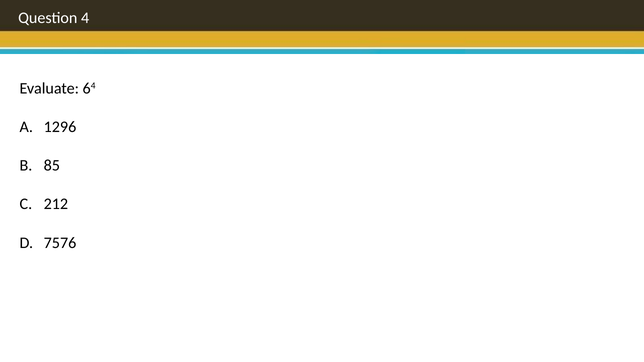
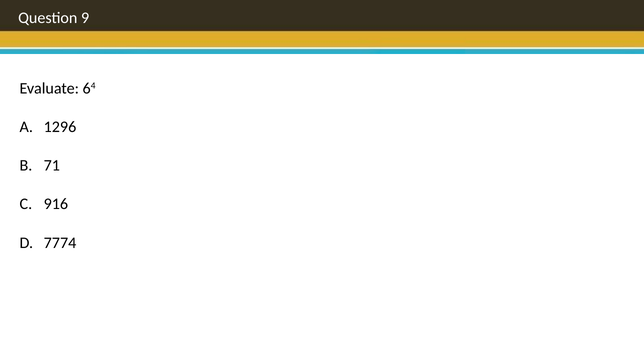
4: 4 -> 9
85: 85 -> 71
212: 212 -> 916
7576: 7576 -> 7774
